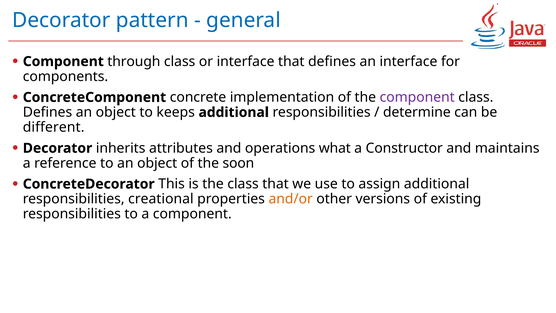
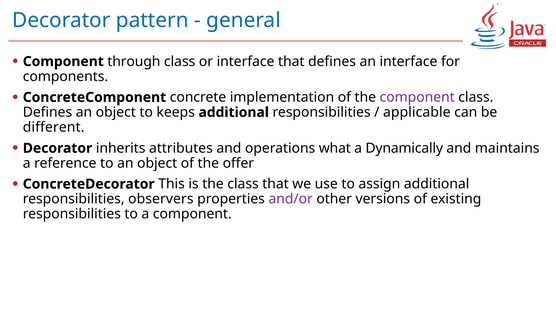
determine: determine -> applicable
Constructor: Constructor -> Dynamically
soon: soon -> offer
creational: creational -> observers
and/or colour: orange -> purple
